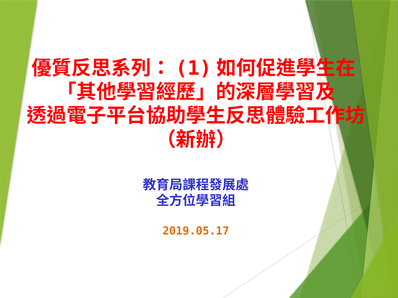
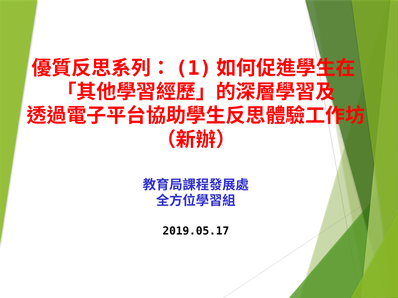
2019.05.17 colour: orange -> black
